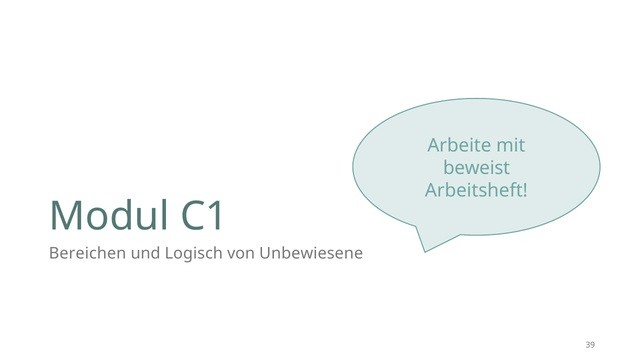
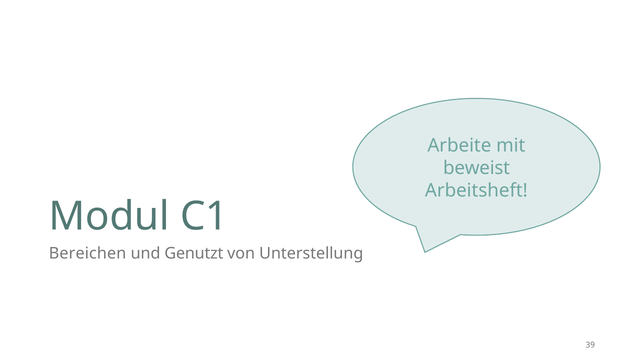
Logisch: Logisch -> Genutzt
Unbewiesene: Unbewiesene -> Unterstellung
